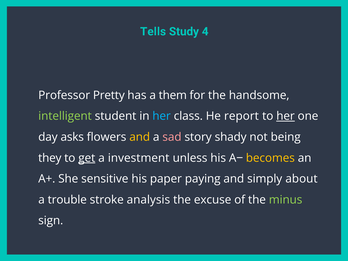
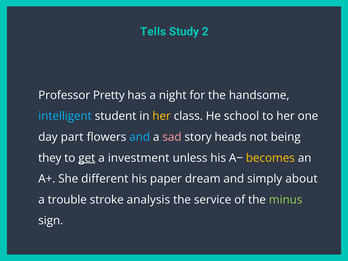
4: 4 -> 2
them: them -> night
intelligent colour: light green -> light blue
her at (162, 116) colour: light blue -> yellow
report: report -> school
her at (286, 116) underline: present -> none
asks: asks -> part
and at (140, 137) colour: yellow -> light blue
shady: shady -> heads
sensitive: sensitive -> different
paying: paying -> dream
excuse: excuse -> service
